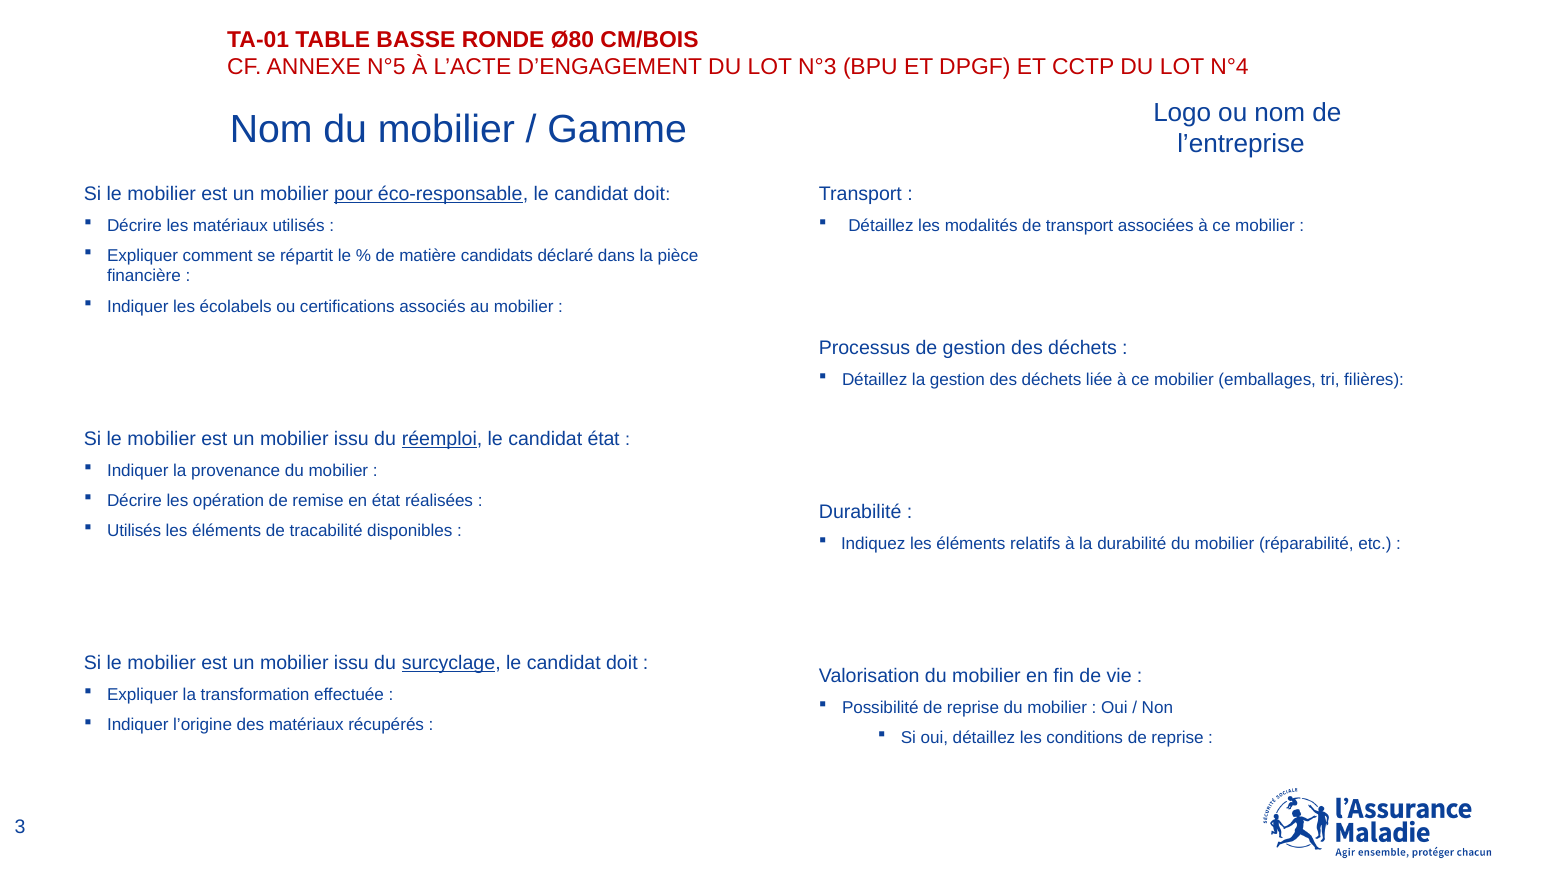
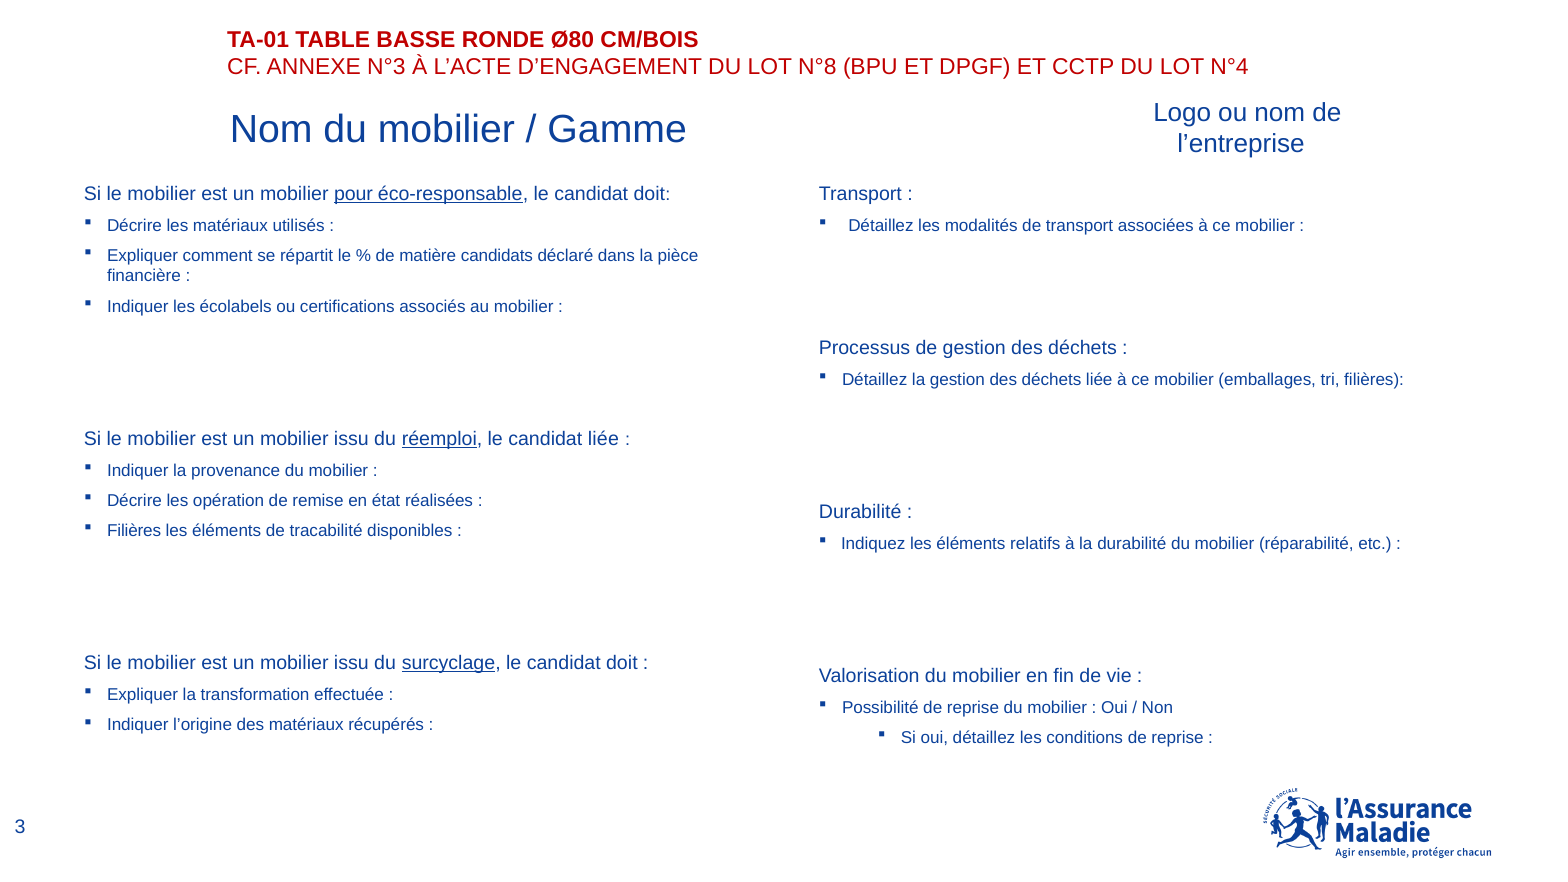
N°5: N°5 -> N°3
N°3: N°3 -> N°8
candidat état: état -> liée
Utilisés at (134, 531): Utilisés -> Filières
